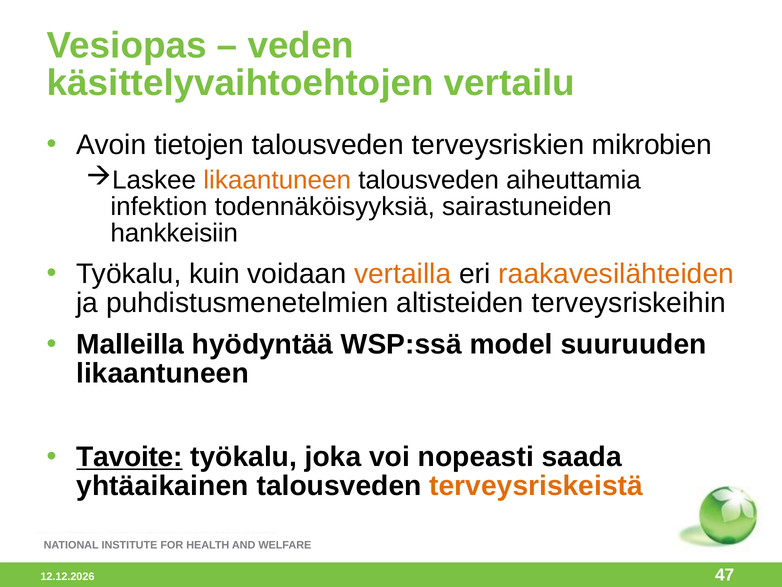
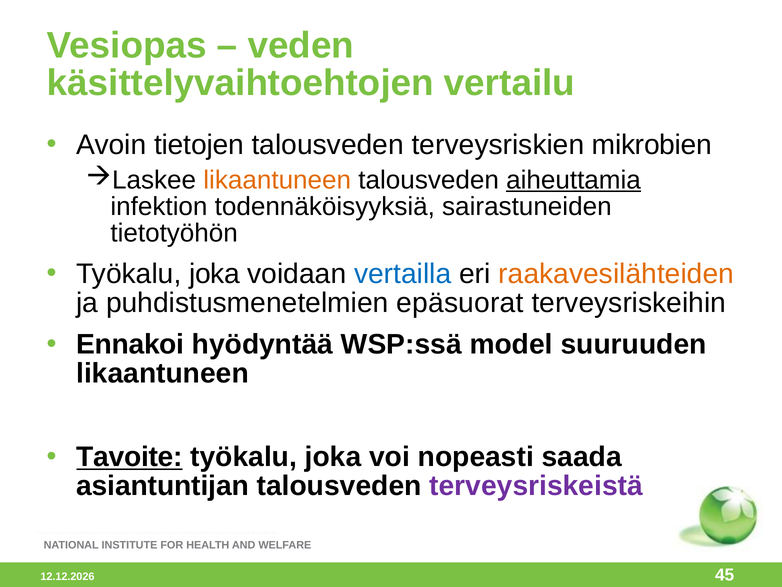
aiheuttamia underline: none -> present
hankkeisiin: hankkeisiin -> tietotyöhön
kuin at (215, 274): kuin -> joka
vertailla colour: orange -> blue
altisteiden: altisteiden -> epäsuorat
Malleilla: Malleilla -> Ennakoi
yhtäaikainen: yhtäaikainen -> asiantuntijan
terveysriskeistä colour: orange -> purple
47: 47 -> 45
